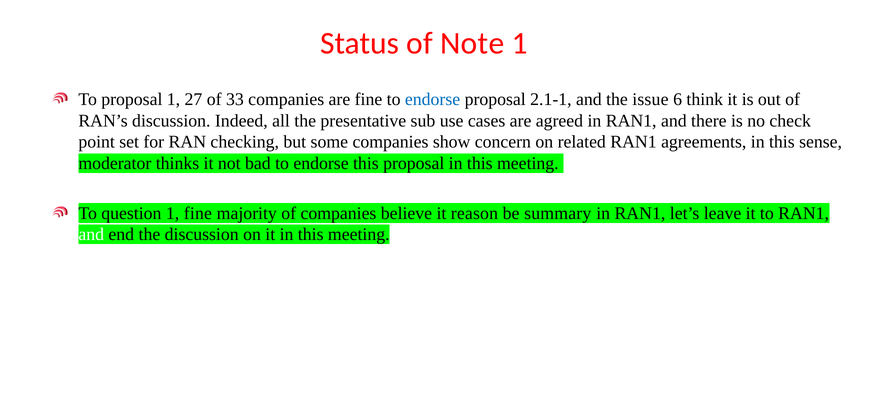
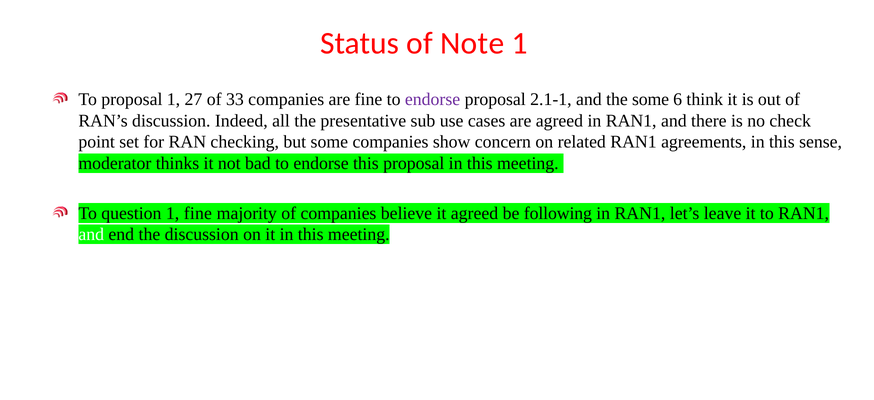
endorse at (433, 99) colour: blue -> purple
the issue: issue -> some
it reason: reason -> agreed
summary: summary -> following
